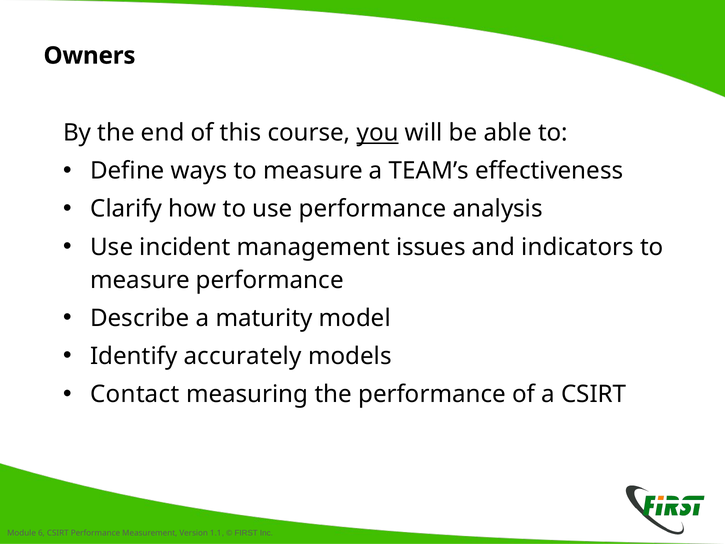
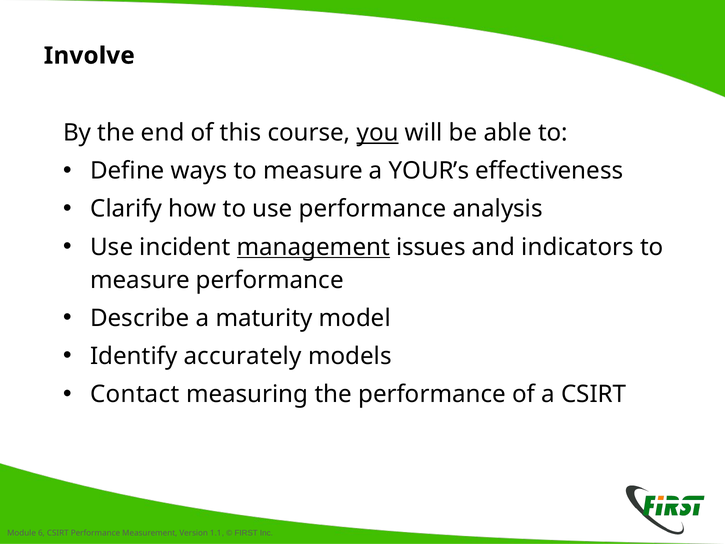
Owners: Owners -> Involve
TEAM’s: TEAM’s -> YOUR’s
management underline: none -> present
